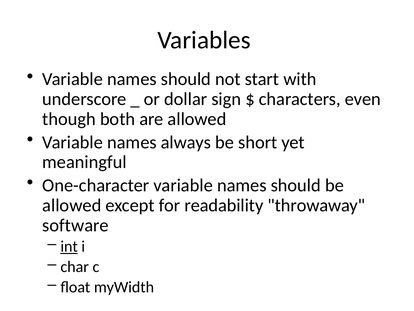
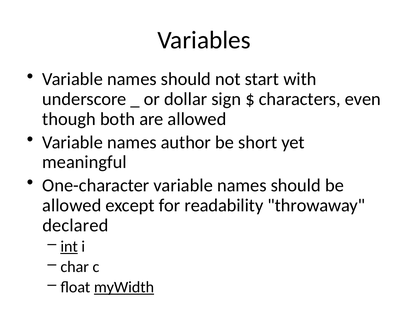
always: always -> author
software: software -> declared
myWidth underline: none -> present
